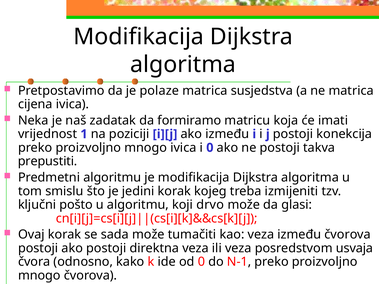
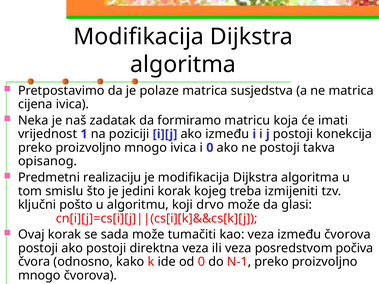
prepustiti: prepustiti -> opisanog
Predmetni algoritmu: algoritmu -> realizaciju
usvaja: usvaja -> počiva
